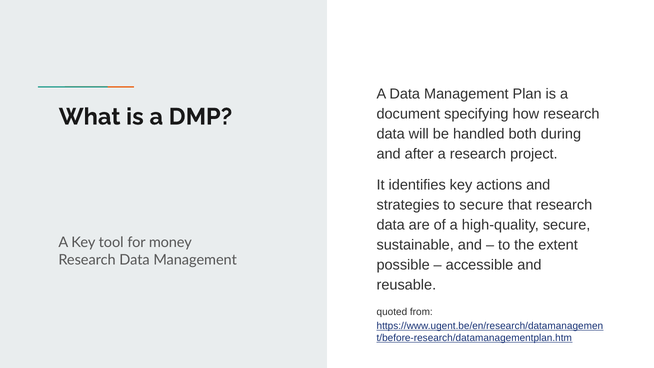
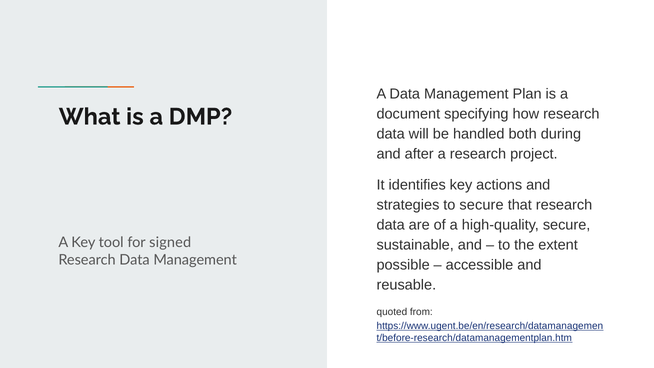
money: money -> signed
